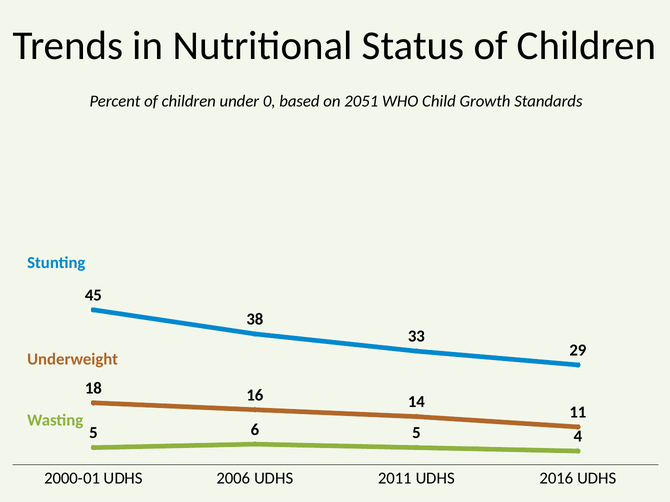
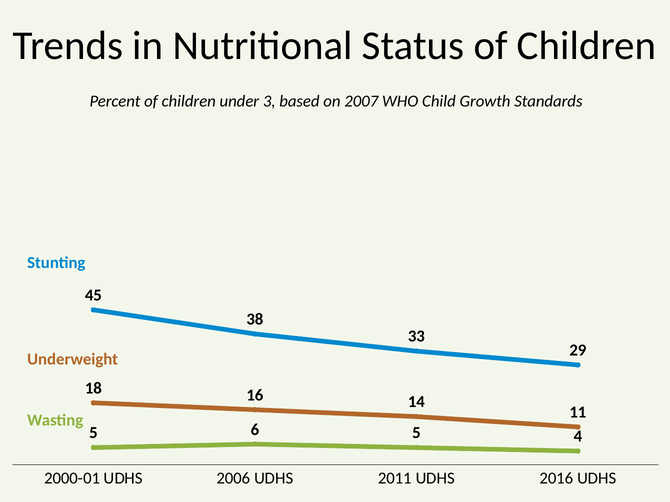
0: 0 -> 3
2051: 2051 -> 2007
